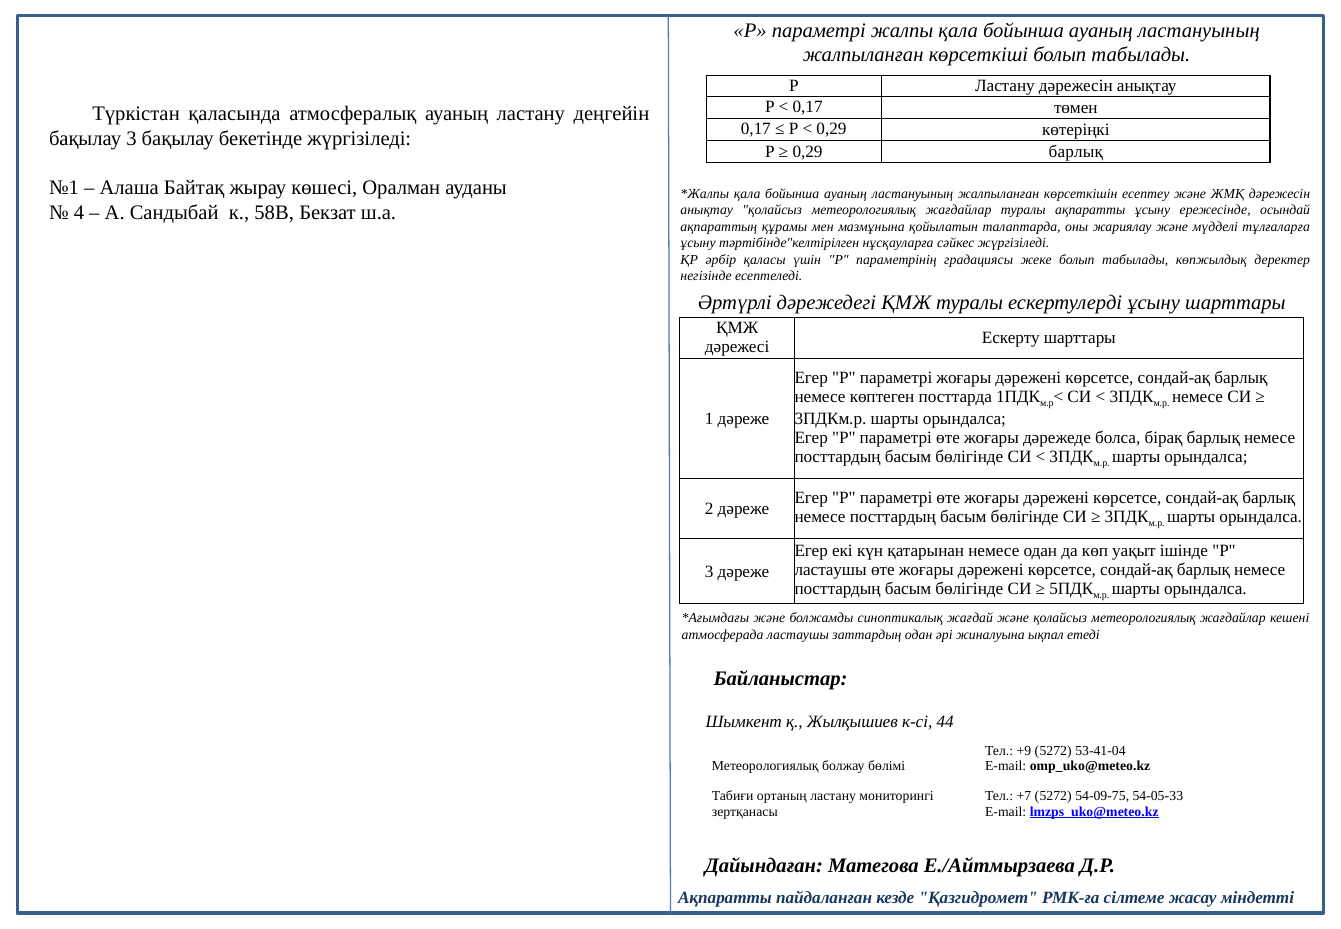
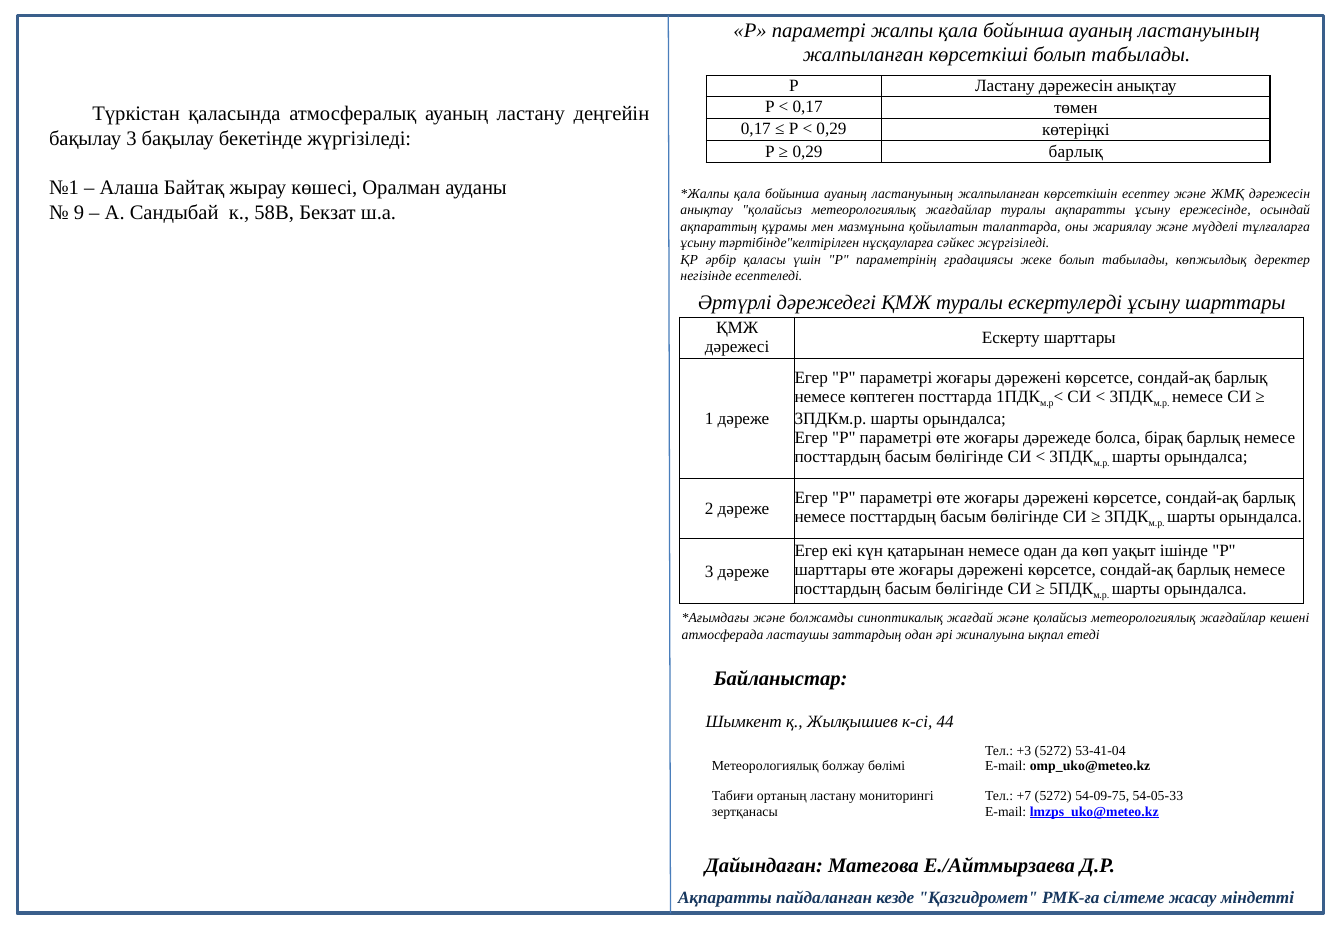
4: 4 -> 9
ластаушы at (831, 570): ластаушы -> шарттары
+9: +9 -> +3
